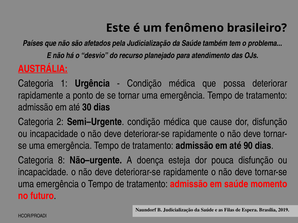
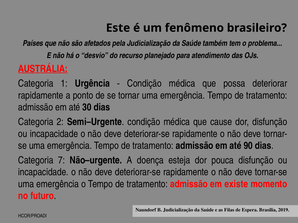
8: 8 -> 7
em saúde: saúde -> existe
